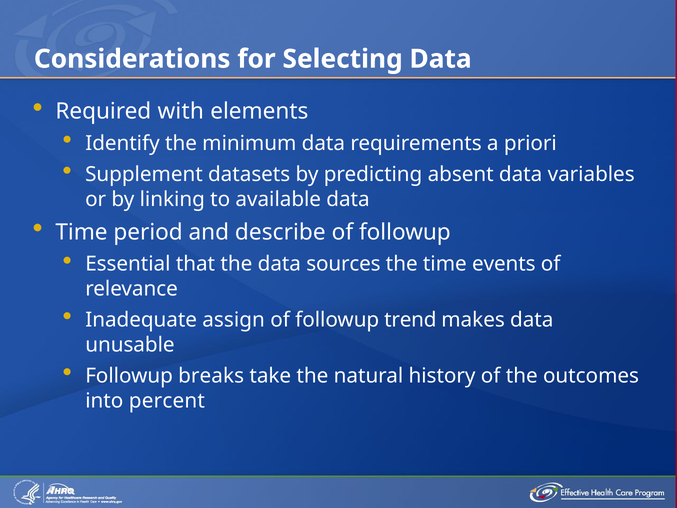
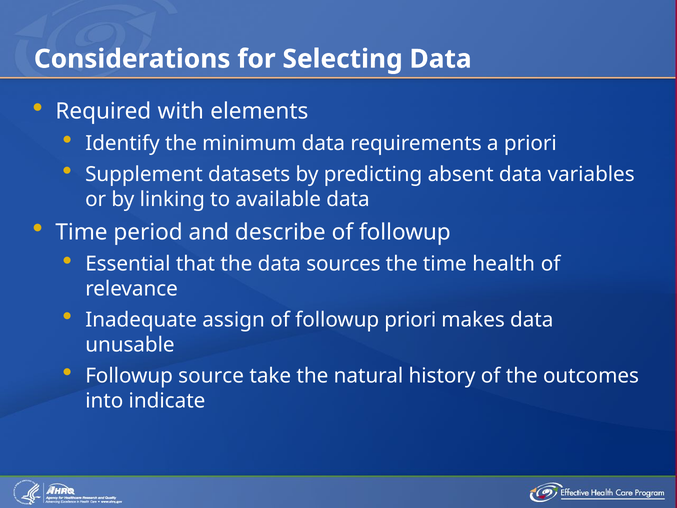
events: events -> health
followup trend: trend -> priori
breaks: breaks -> source
percent: percent -> indicate
